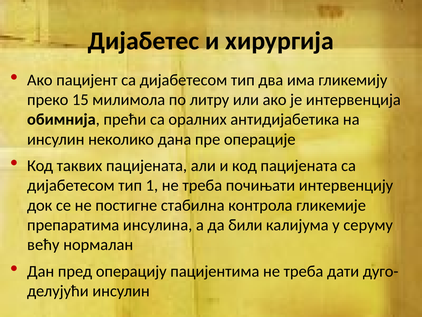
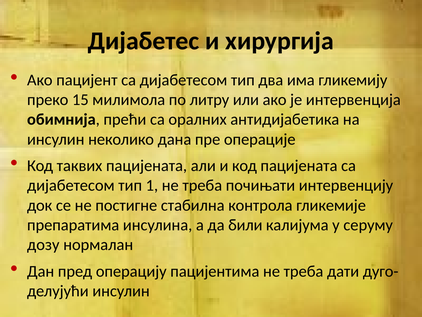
већу: већу -> дозу
